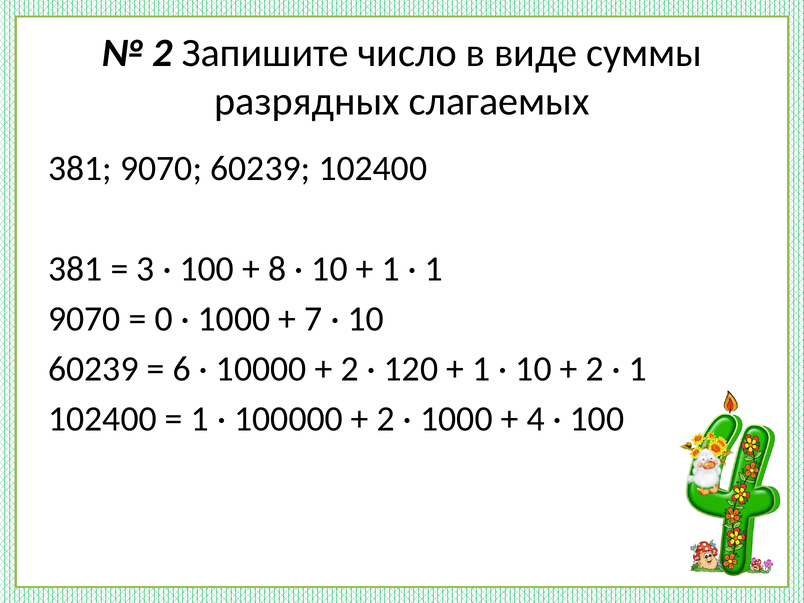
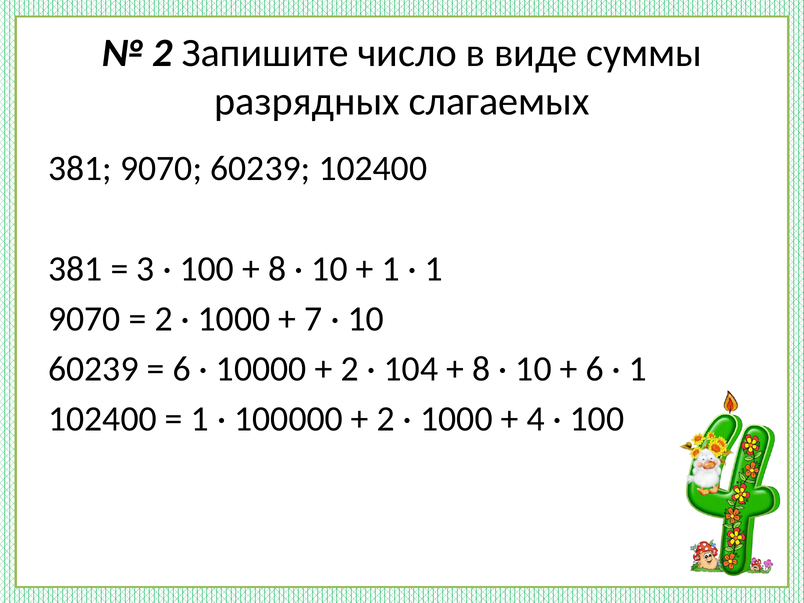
0 at (164, 319): 0 -> 2
120: 120 -> 104
1 at (481, 369): 1 -> 8
2 at (595, 369): 2 -> 6
